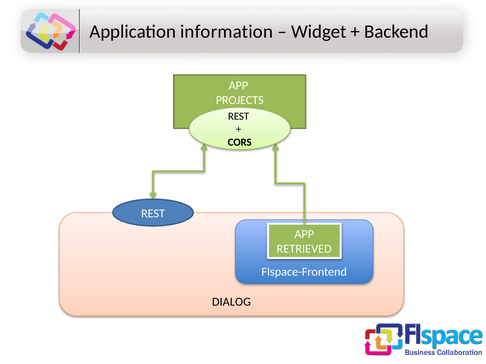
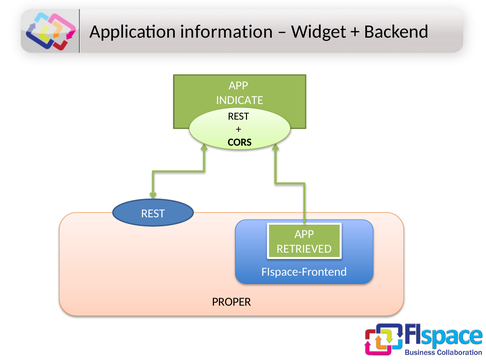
PROJECTS: PROJECTS -> INDICATE
DIALOG: DIALOG -> PROPER
